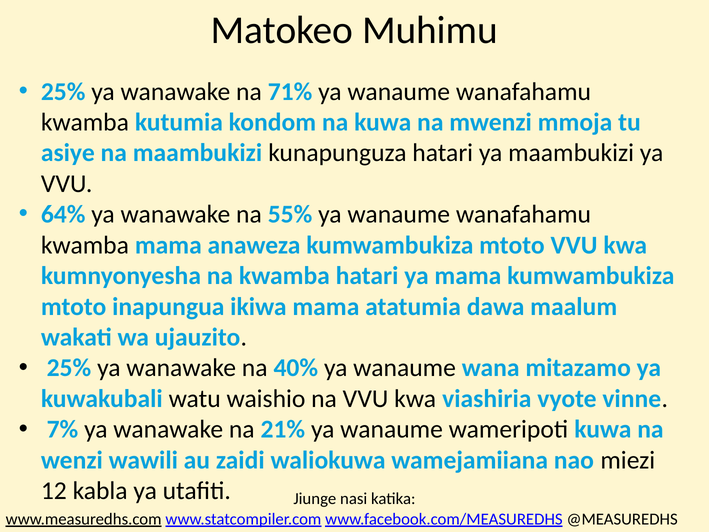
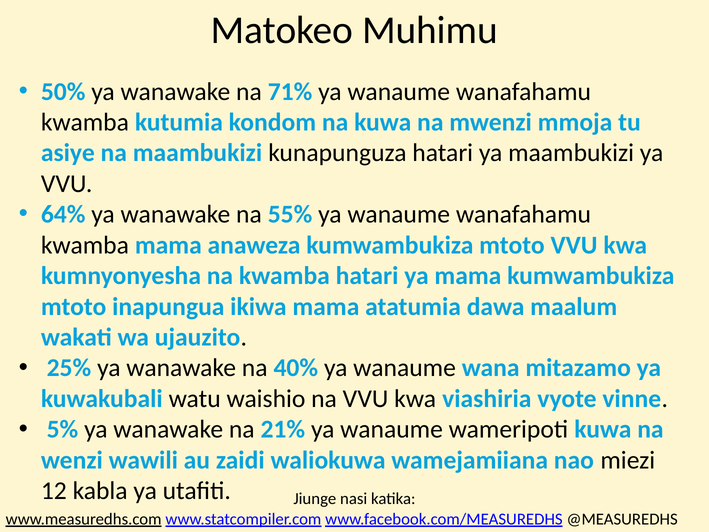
25% at (63, 92): 25% -> 50%
7%: 7% -> 5%
